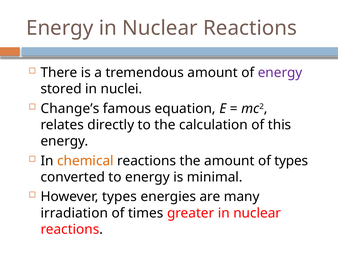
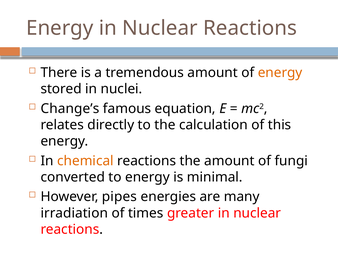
energy at (280, 73) colour: purple -> orange
of types: types -> fungi
However types: types -> pipes
